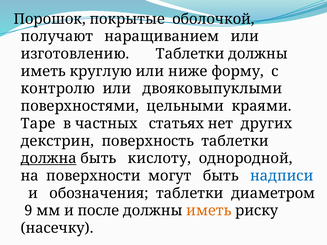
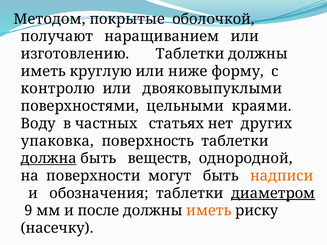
Порошок: Порошок -> Методом
Таре: Таре -> Воду
декстрин: декстрин -> упаковка
кислоту: кислоту -> веществ
надписи colour: blue -> orange
диаметром underline: none -> present
